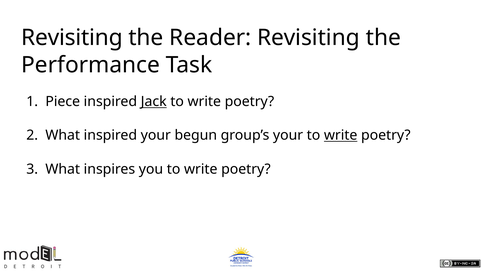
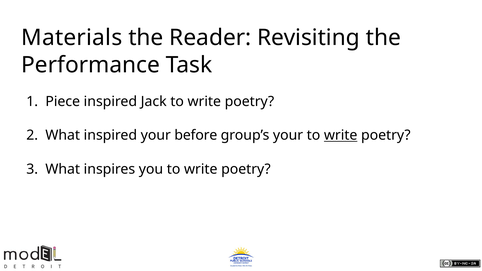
Revisiting at (72, 38): Revisiting -> Materials
Jack underline: present -> none
begun: begun -> before
